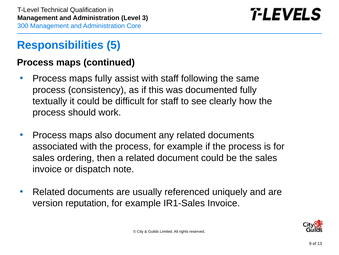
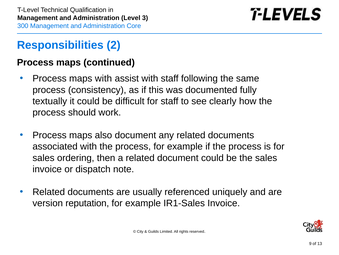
5: 5 -> 2
maps fully: fully -> with
